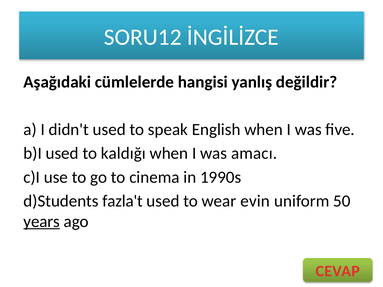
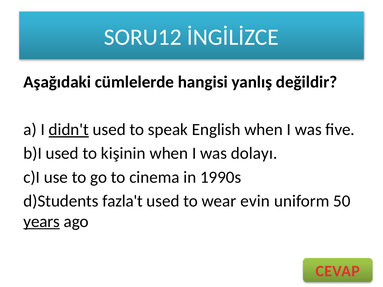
didn't underline: none -> present
kaldığı: kaldığı -> kişinin
amacı: amacı -> dolayı
